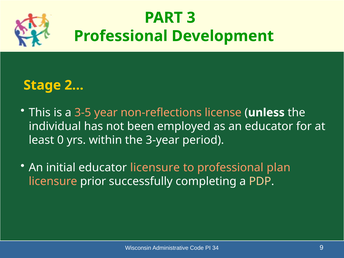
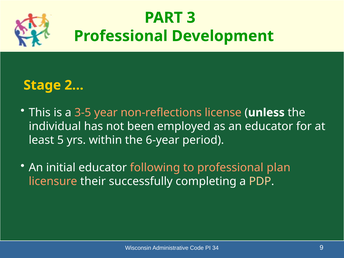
0: 0 -> 5
3-year: 3-year -> 6-year
educator licensure: licensure -> following
prior: prior -> their
